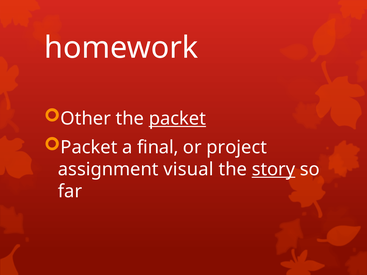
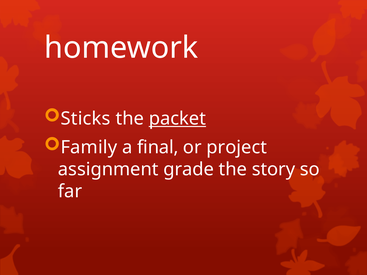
Other: Other -> Sticks
Packet at (89, 147): Packet -> Family
visual: visual -> grade
story underline: present -> none
